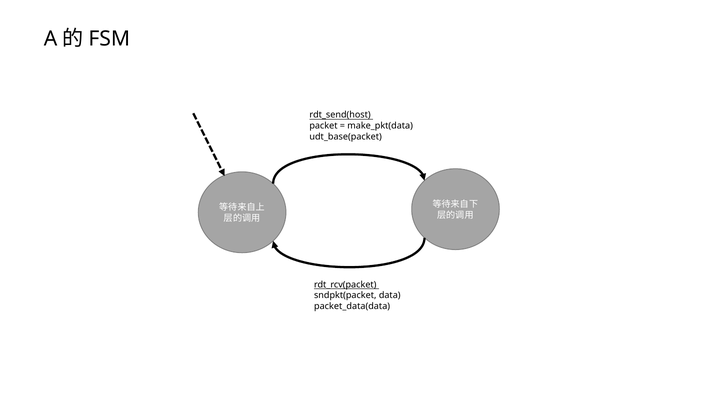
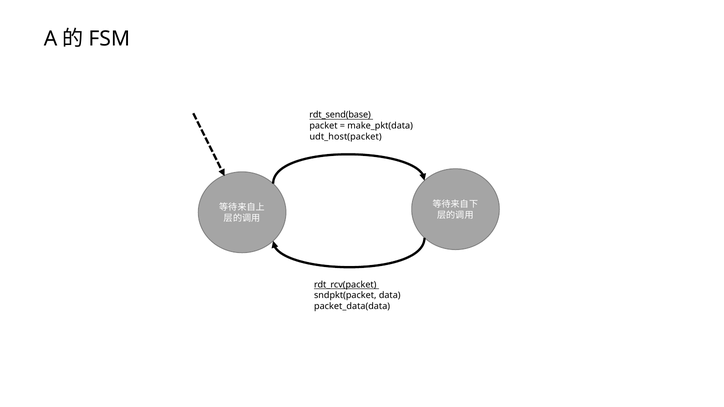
rdt_send(host: rdt_send(host -> rdt_send(base
udt_base(packet: udt_base(packet -> udt_host(packet
